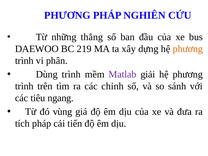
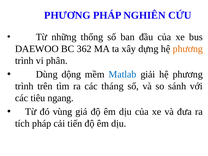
thẳng: thẳng -> thống
219: 219 -> 362
Dùng trình: trình -> dộng
Matlab colour: purple -> blue
chỉnh: chỉnh -> tháng
